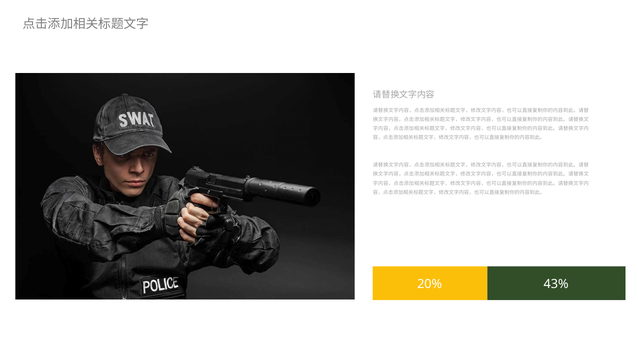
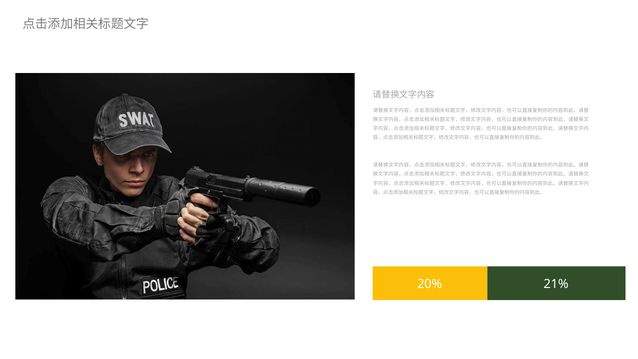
43%: 43% -> 21%
